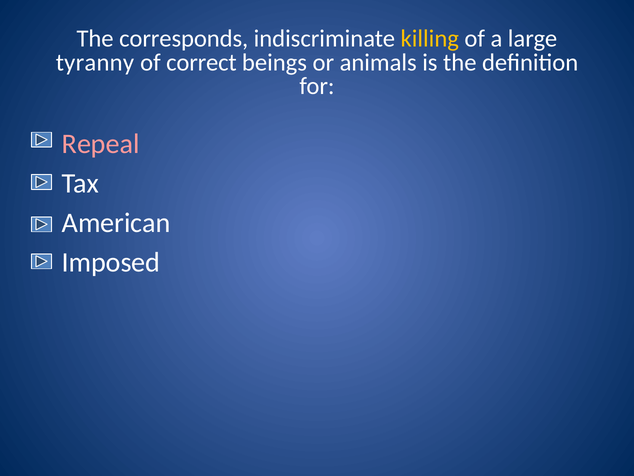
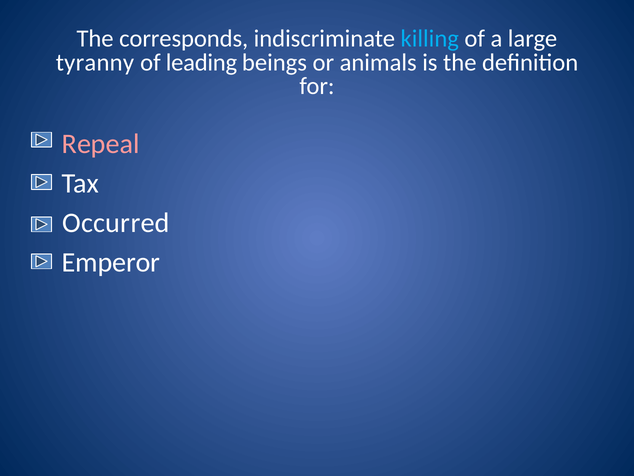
killing colour: yellow -> light blue
correct: correct -> leading
American: American -> Occurred
Imposed: Imposed -> Emperor
